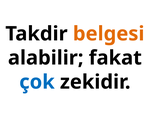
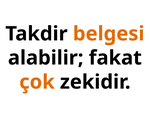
çok colour: blue -> orange
